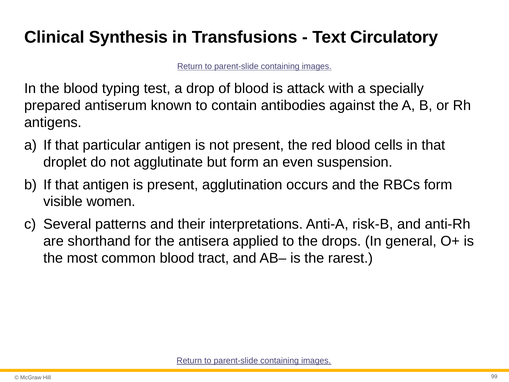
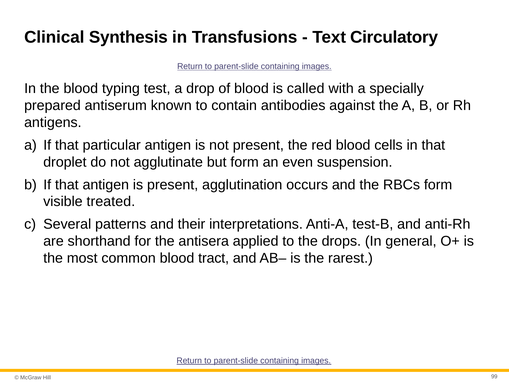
attack: attack -> called
women: women -> treated
risk-B: risk-B -> test-B
